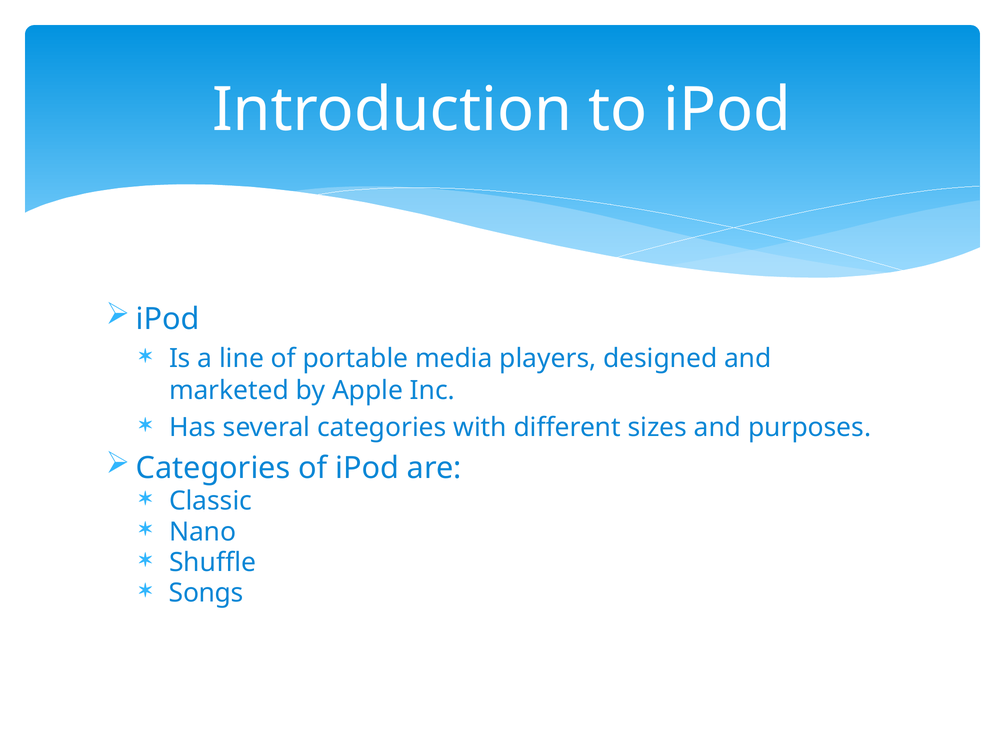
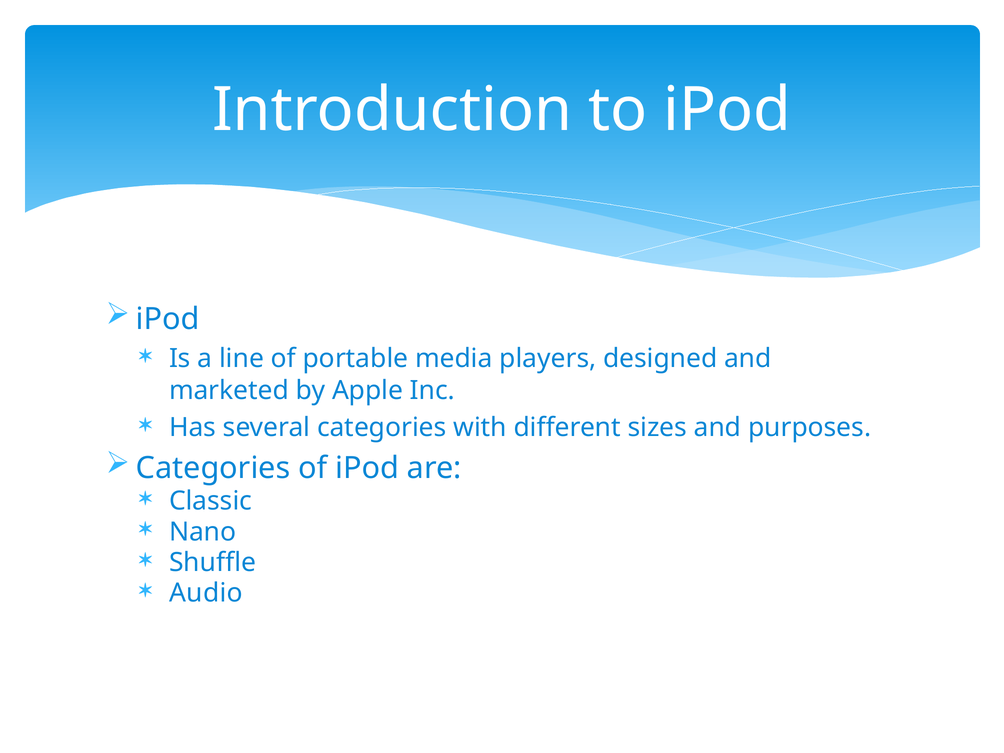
Songs: Songs -> Audio
